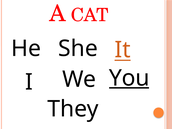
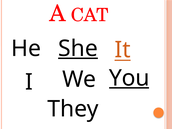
She underline: none -> present
